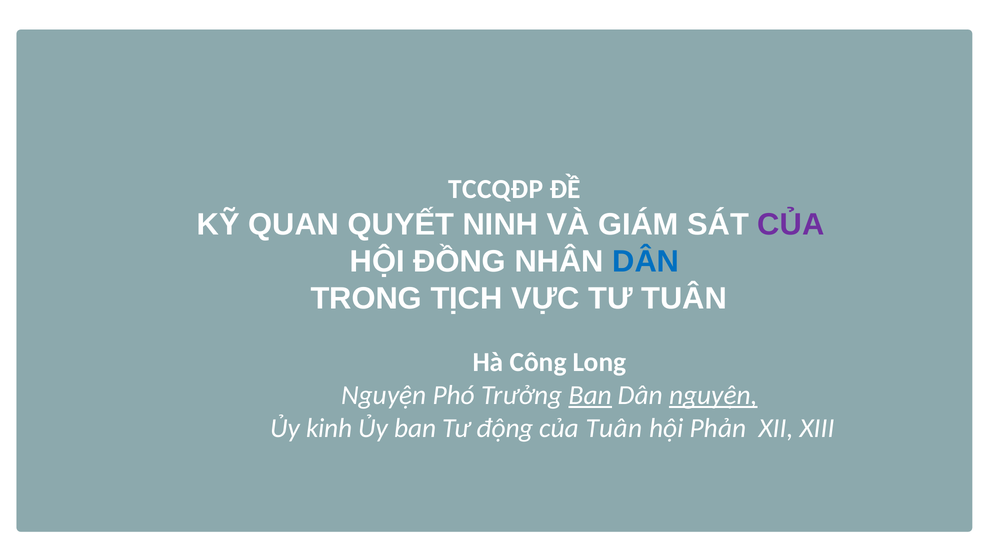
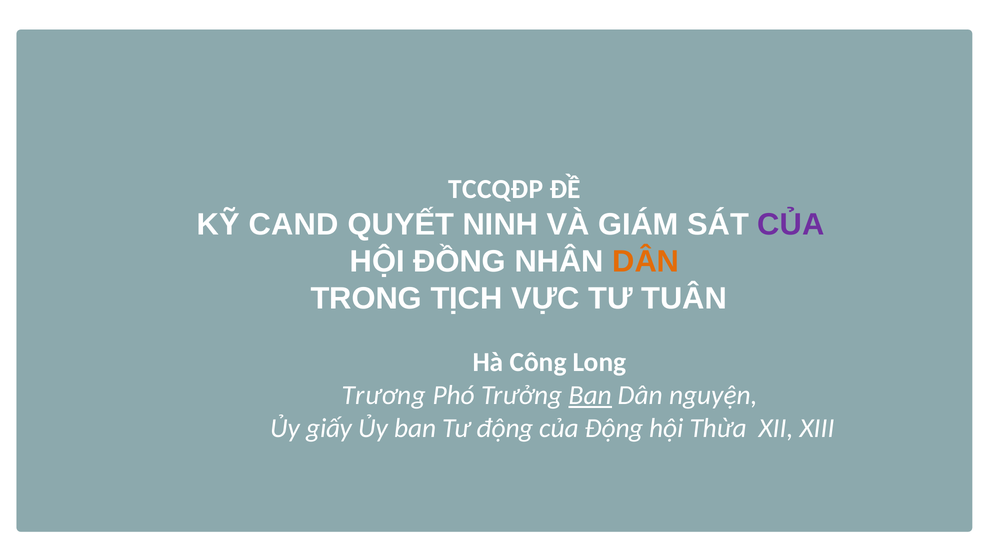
QUAN: QUAN -> CAND
DÂN at (646, 262) colour: blue -> orange
Nguyện at (384, 395): Nguyện -> Trương
nguyện at (713, 395) underline: present -> none
kinh: kinh -> giấy
của Tuân: Tuân -> Động
Phản: Phản -> Thừa
